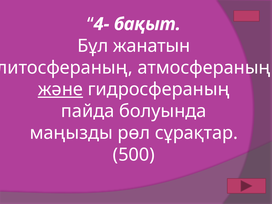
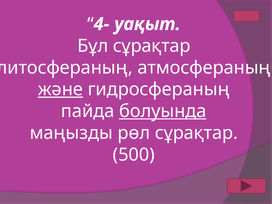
бақыт: бақыт -> уақыт
Бұл жанатын: жанатын -> сұрақтар
болуында underline: none -> present
